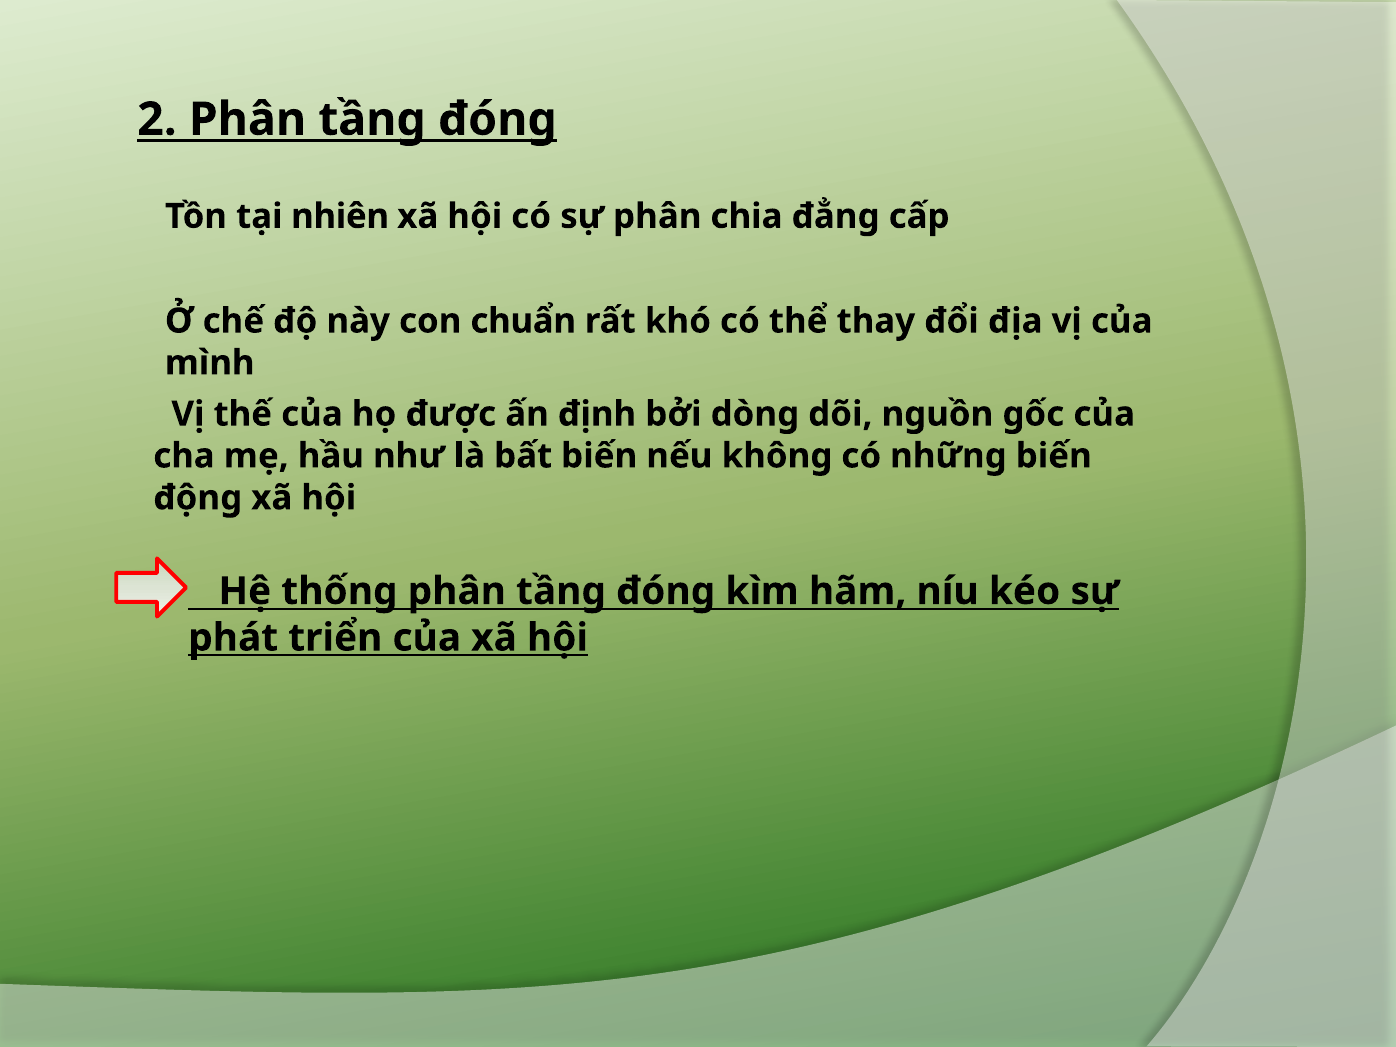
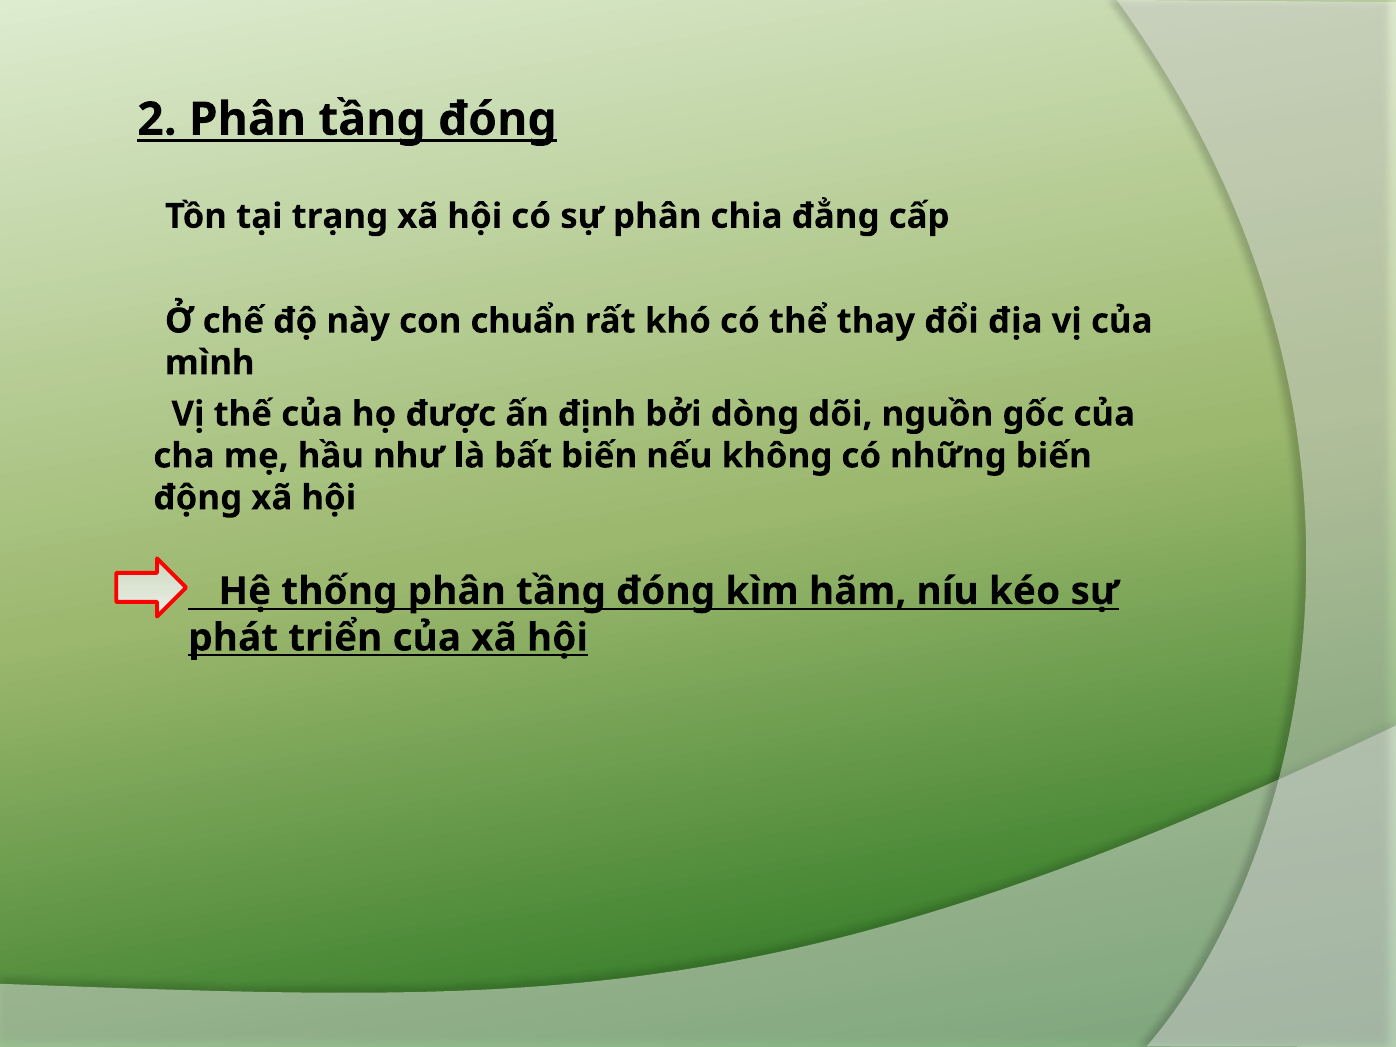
nhiên: nhiên -> trạng
